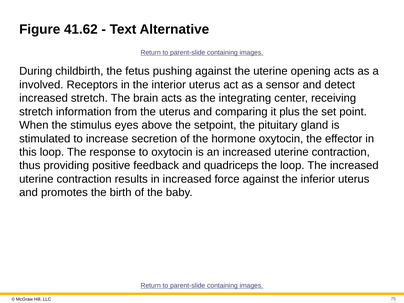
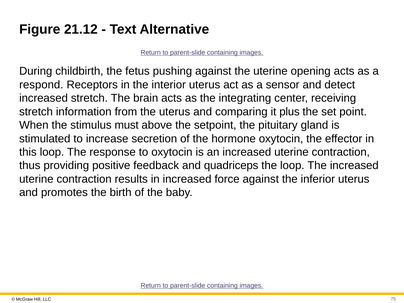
41.62: 41.62 -> 21.12
involved: involved -> respond
eyes: eyes -> must
